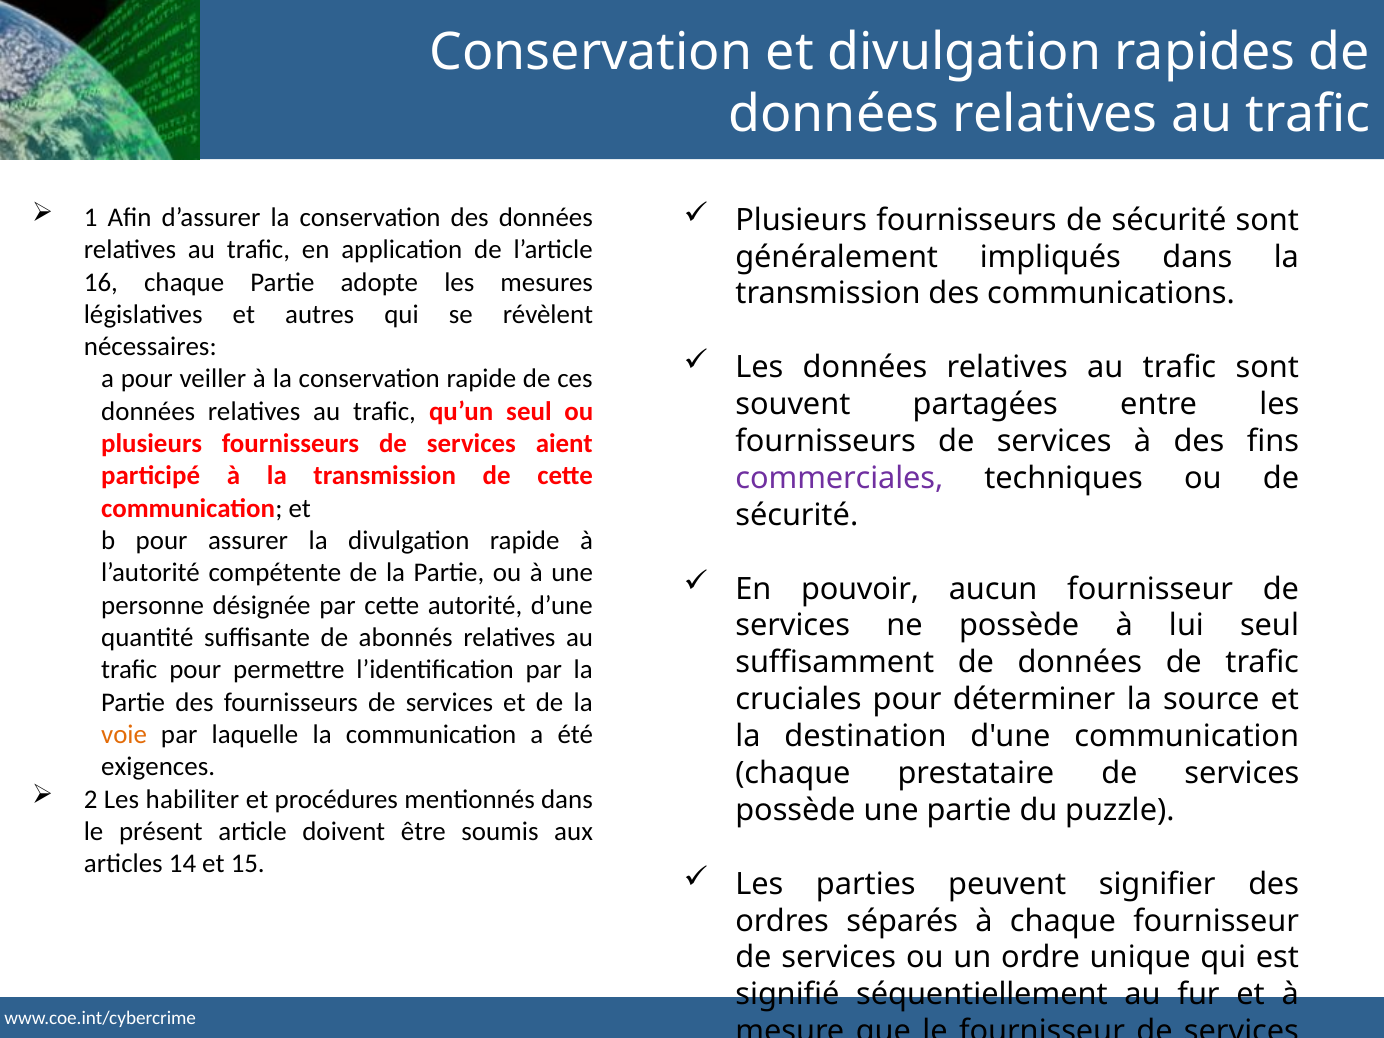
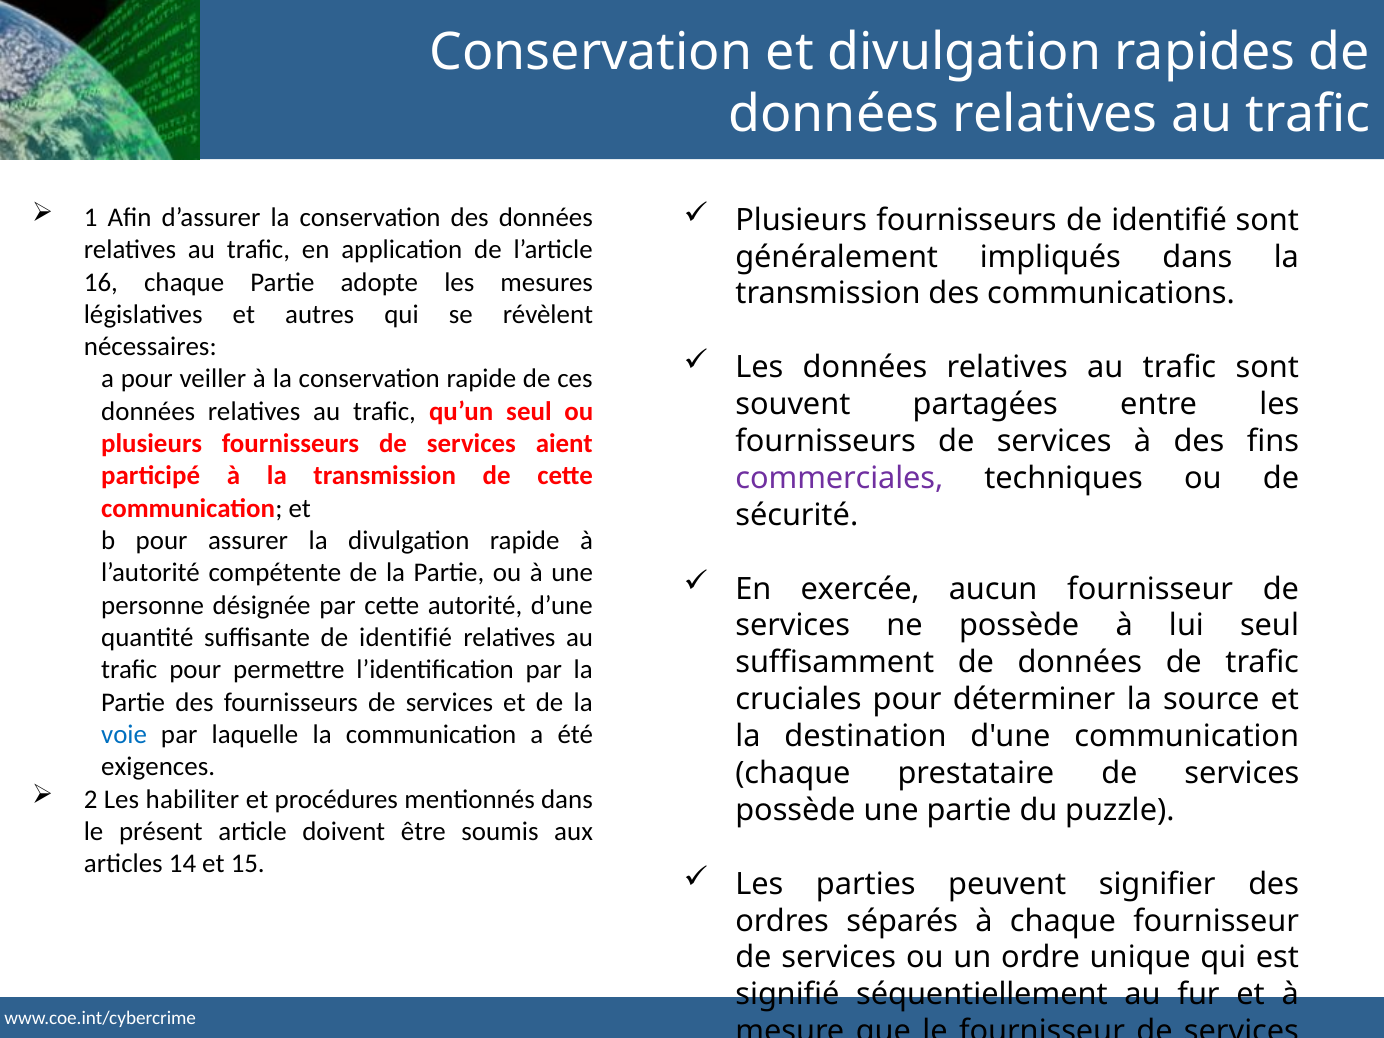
fournisseurs de sécurité: sécurité -> identifié
pouvoir: pouvoir -> exercée
suffisante de abonnés: abonnés -> identifié
voie colour: orange -> blue
